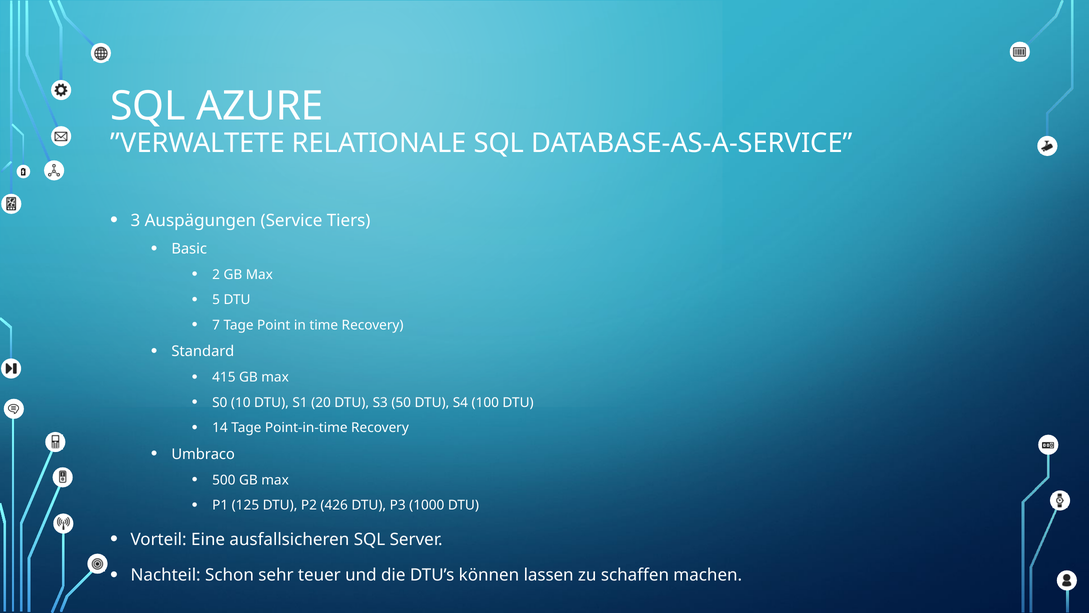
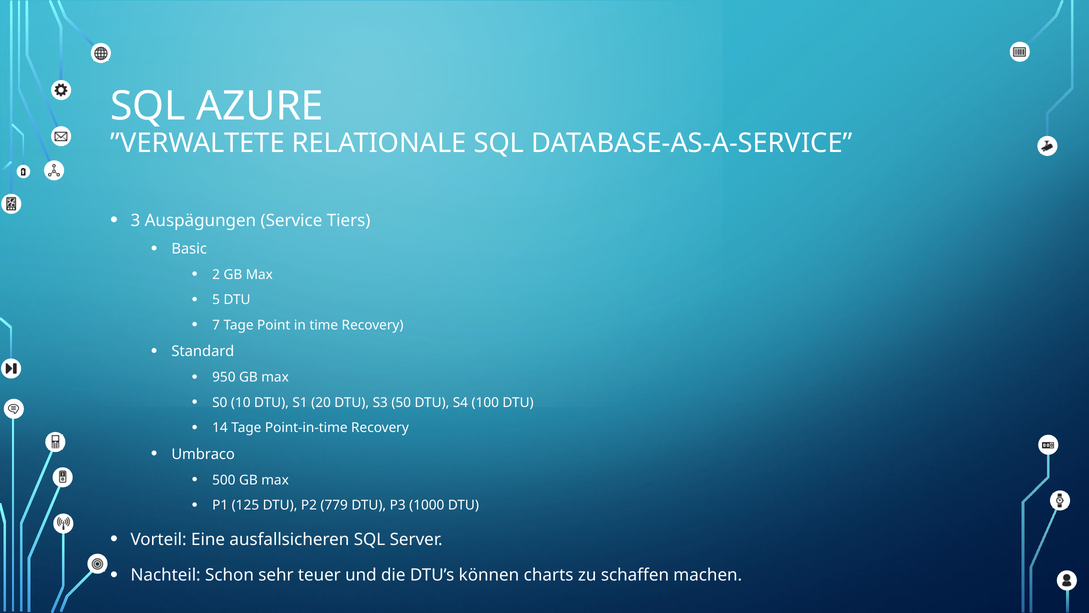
415: 415 -> 950
426: 426 -> 779
lassen: lassen -> charts
